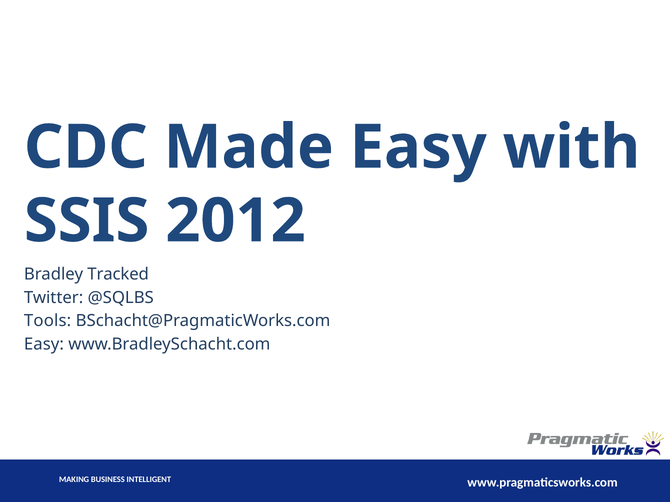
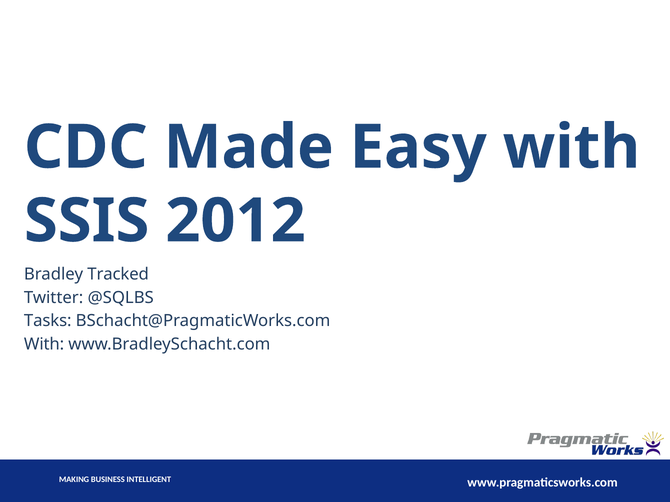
Tools: Tools -> Tasks
Easy at (44, 345): Easy -> With
